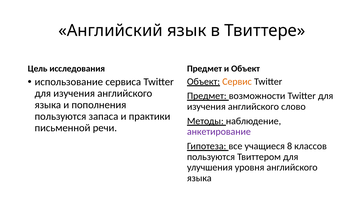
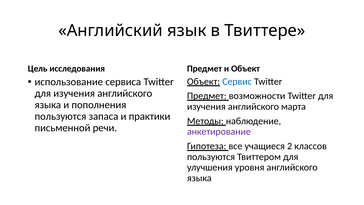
Сервис colour: orange -> blue
слово: слово -> марта
8: 8 -> 2
